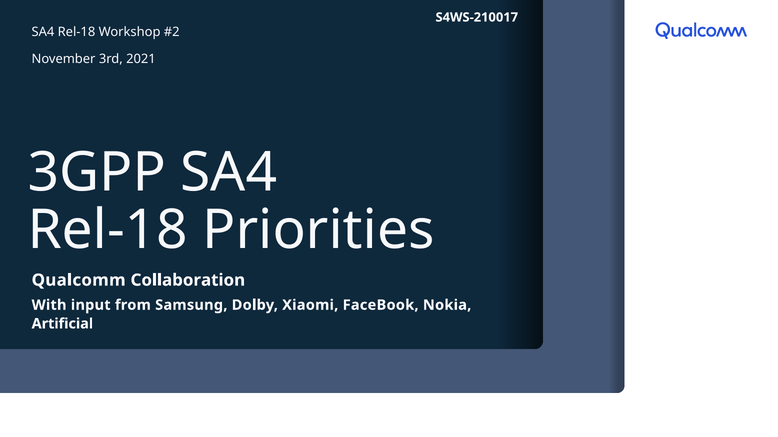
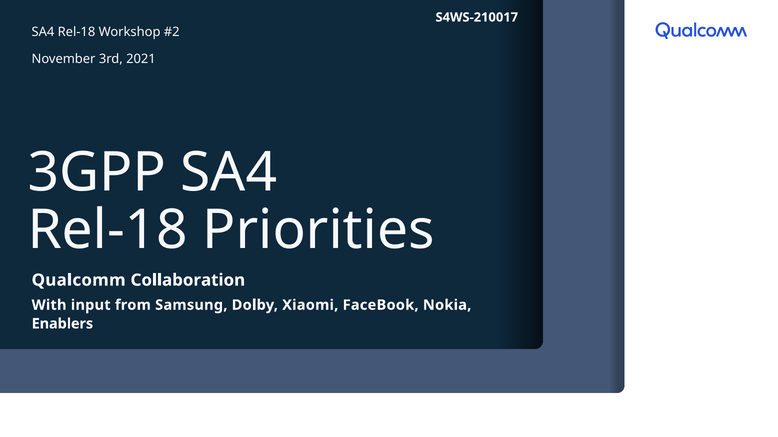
Artificial: Artificial -> Enablers
